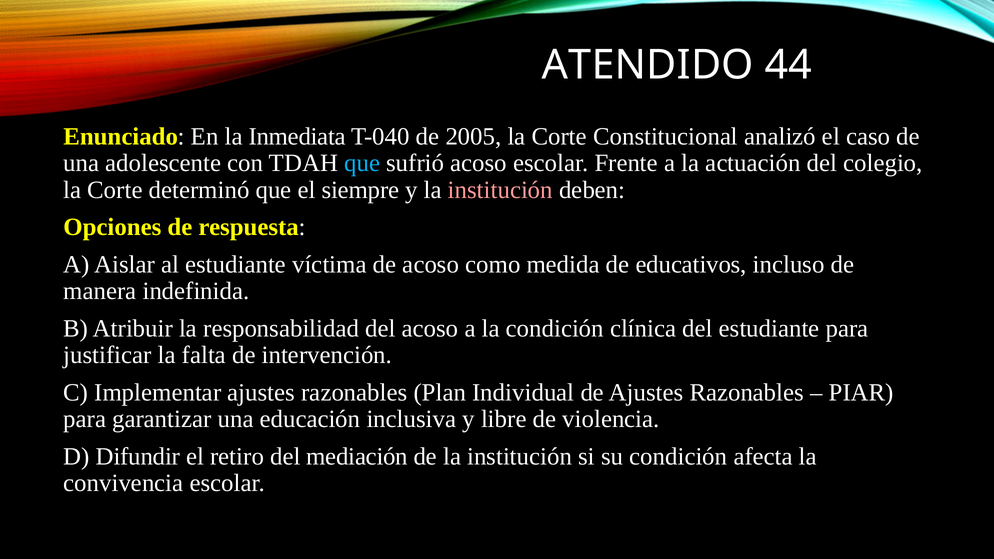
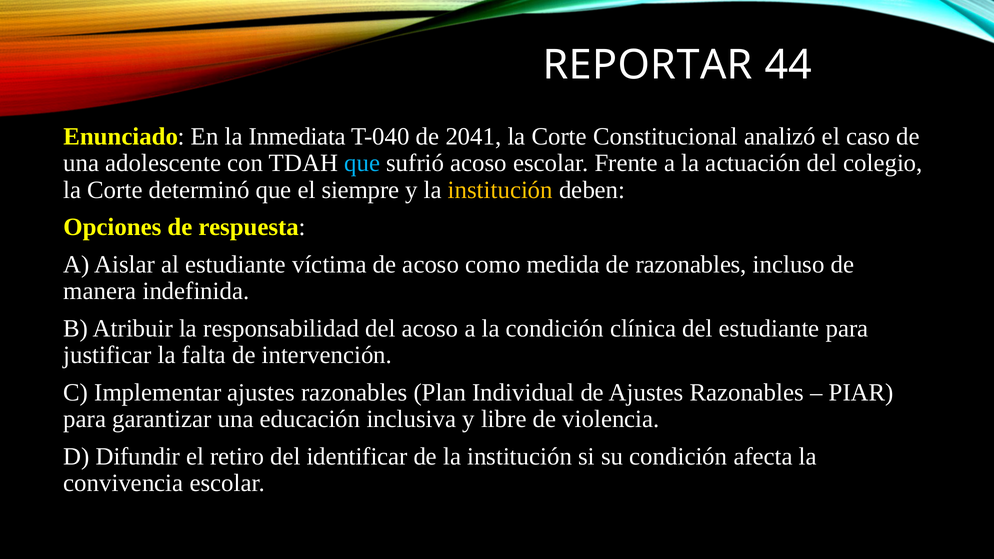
ATENDIDO: ATENDIDO -> REPORTAR
2005: 2005 -> 2041
institución at (500, 190) colour: pink -> yellow
de educativos: educativos -> razonables
mediación: mediación -> identificar
